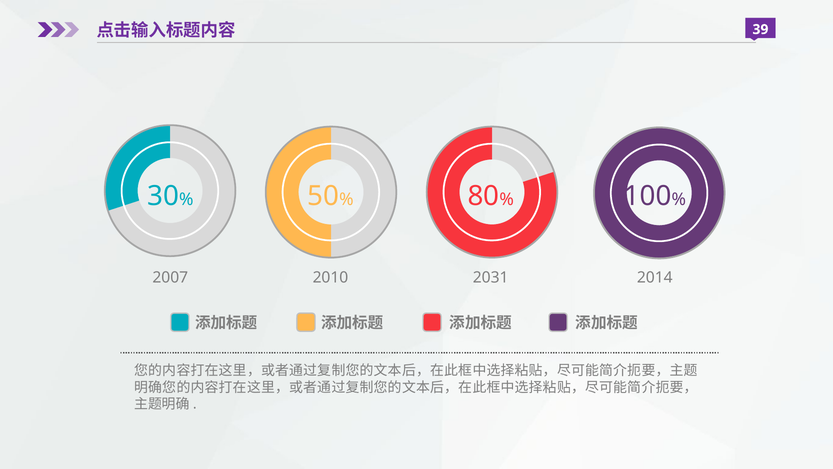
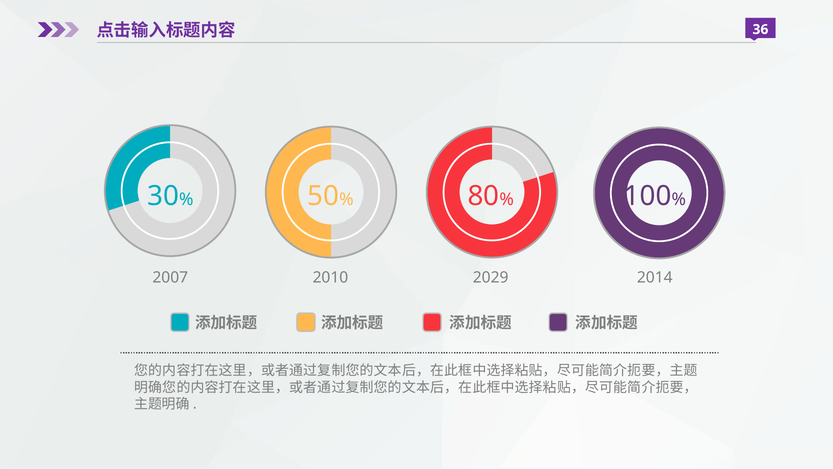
39: 39 -> 36
2031: 2031 -> 2029
